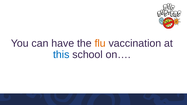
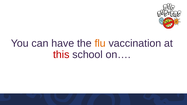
this colour: blue -> red
